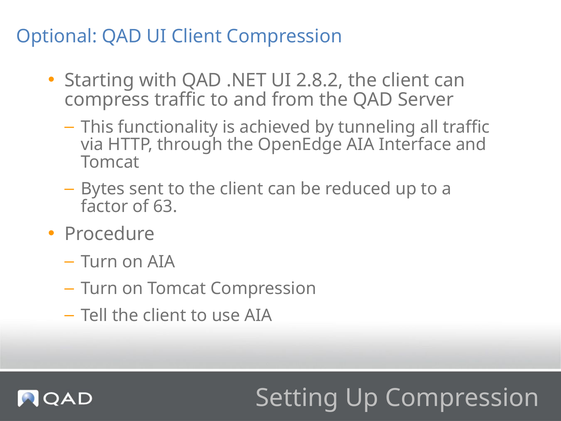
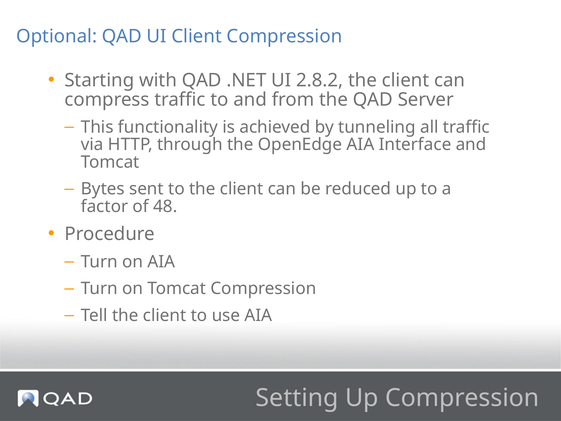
63: 63 -> 48
